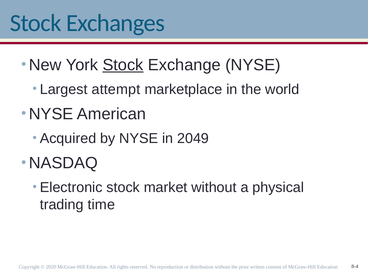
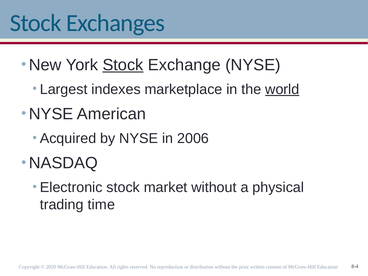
attempt: attempt -> indexes
world underline: none -> present
2049: 2049 -> 2006
